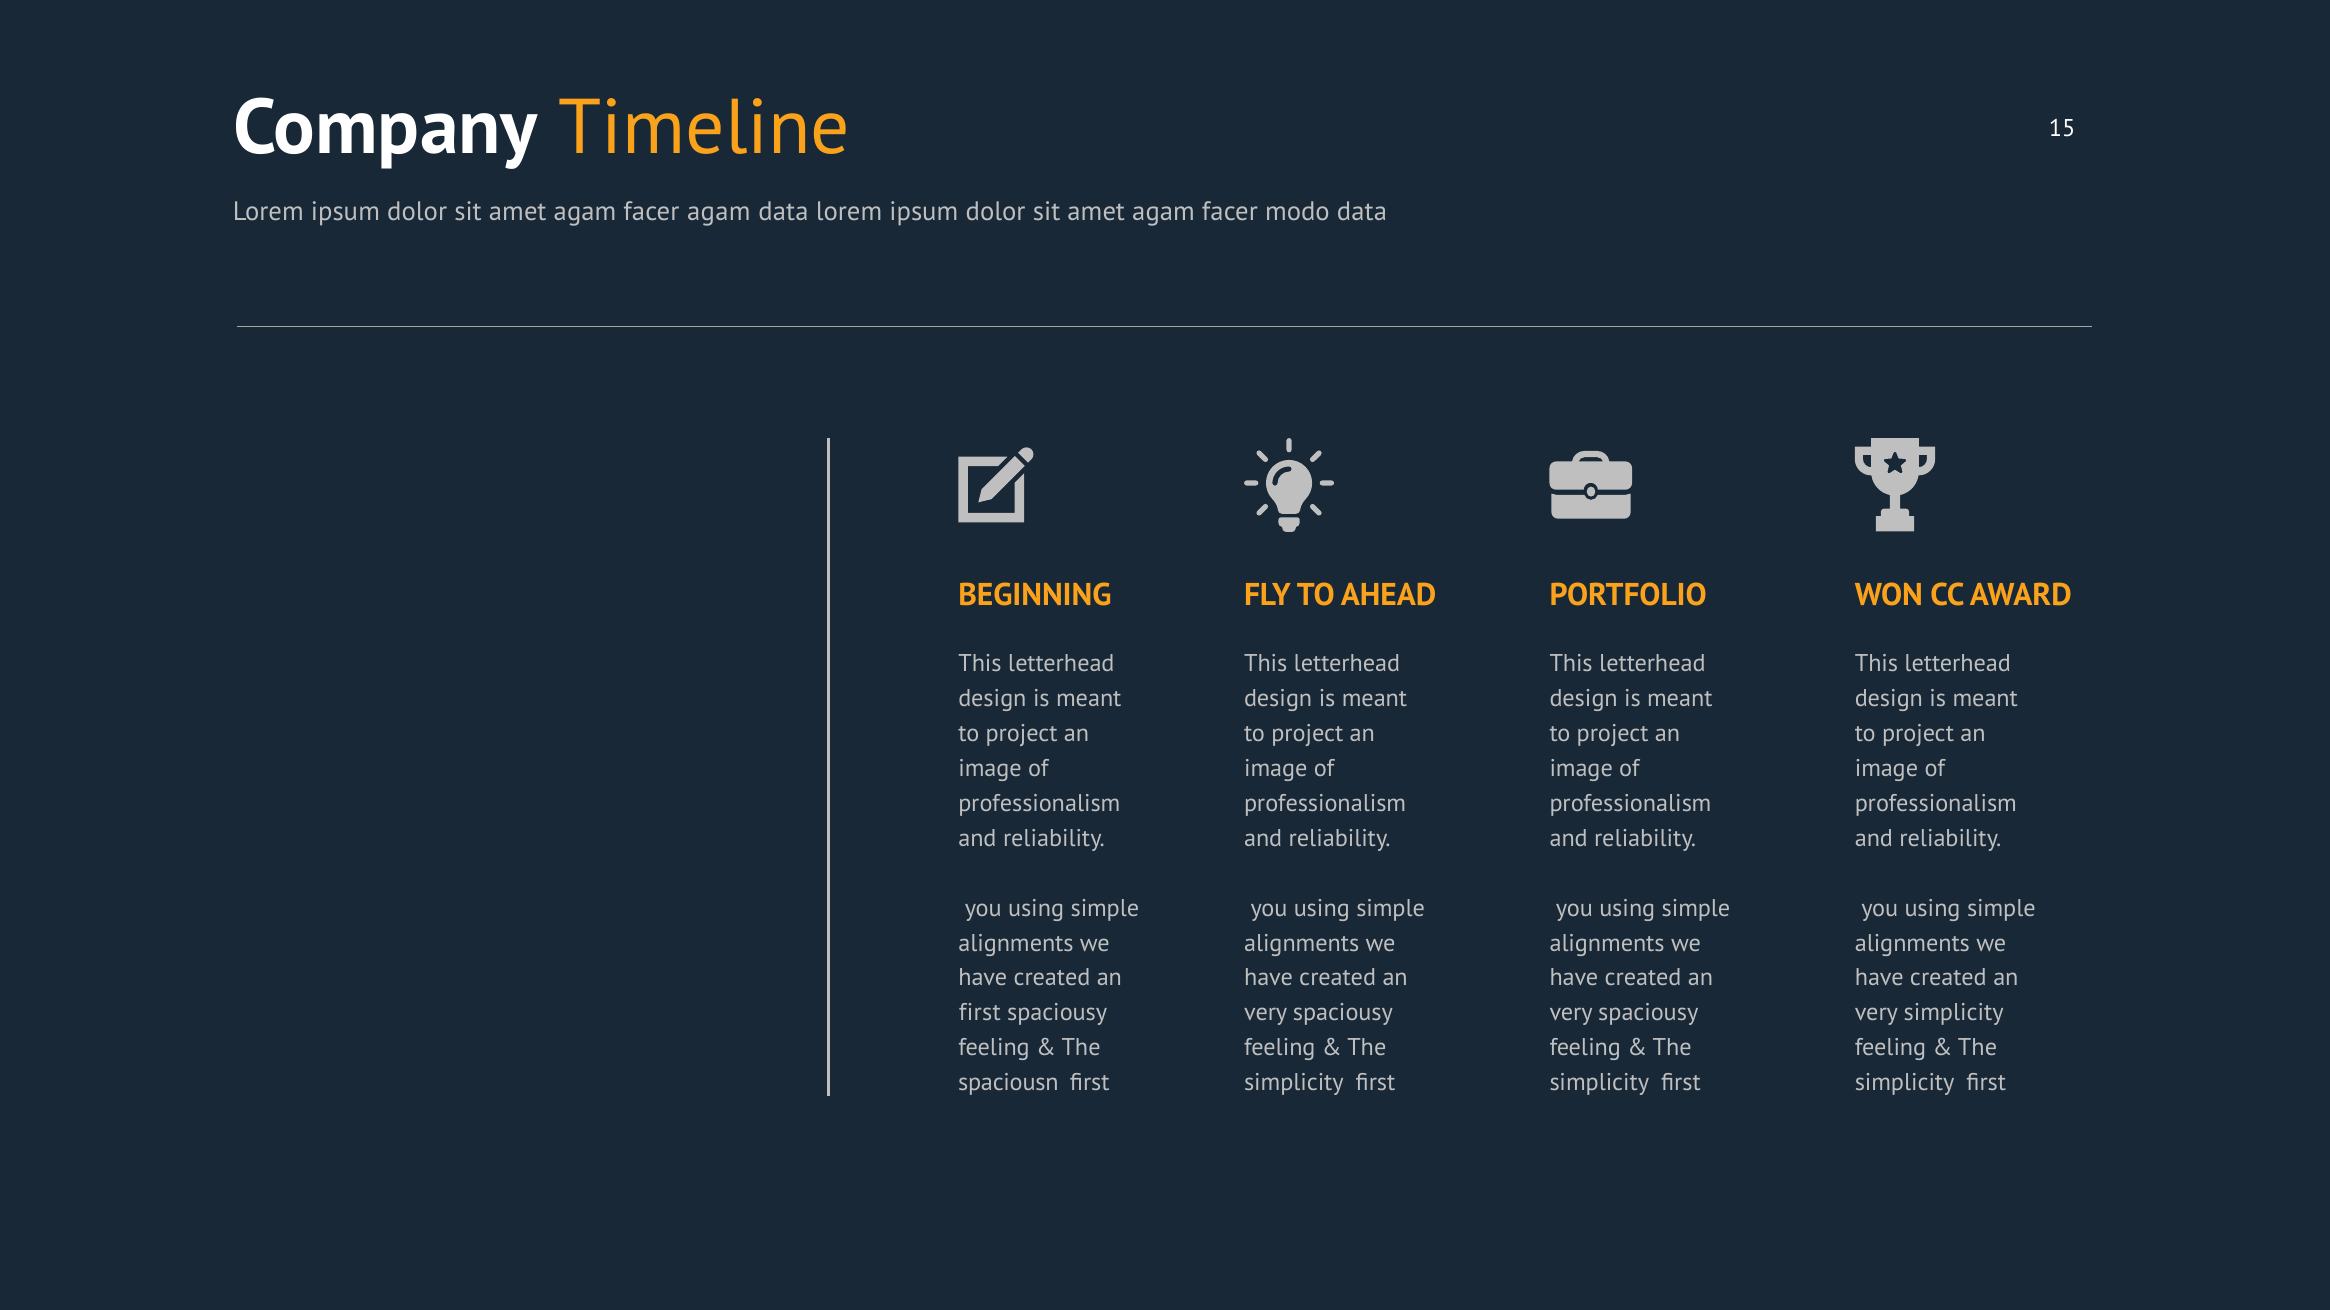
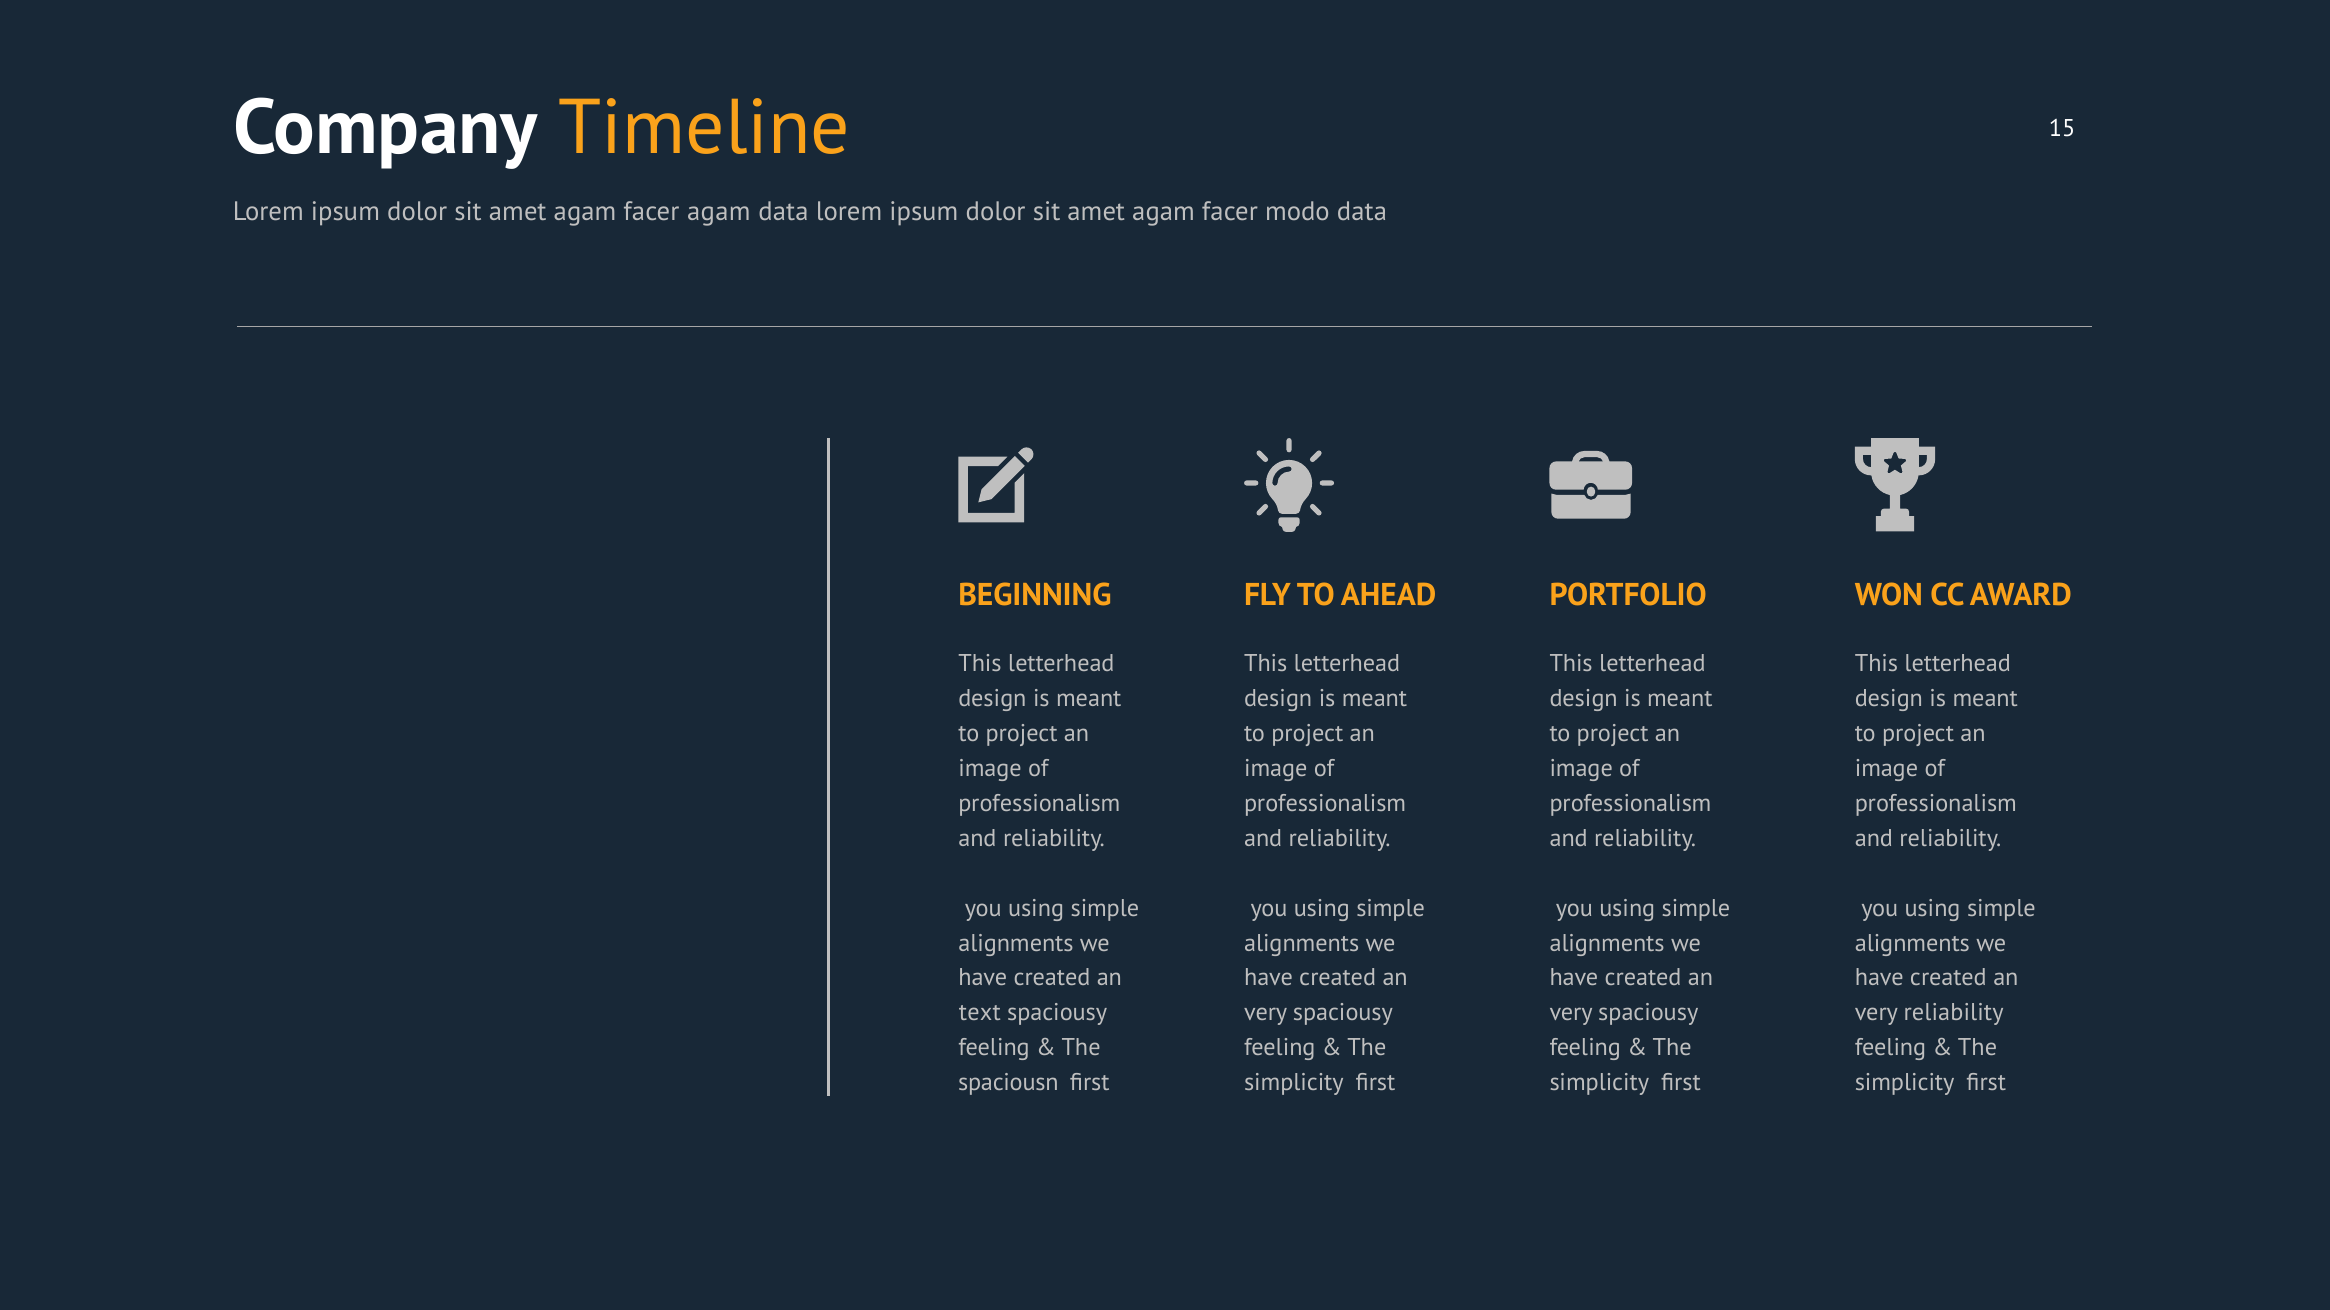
first at (980, 1013): first -> text
very simplicity: simplicity -> reliability
